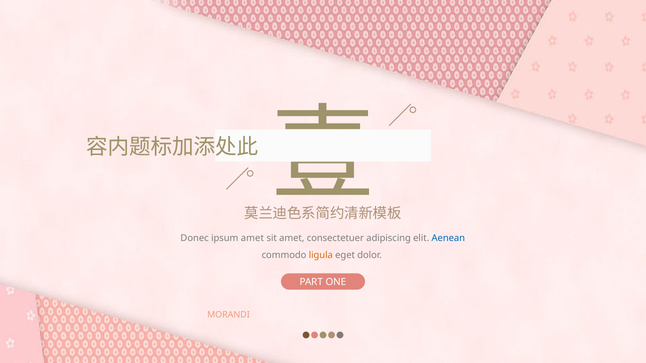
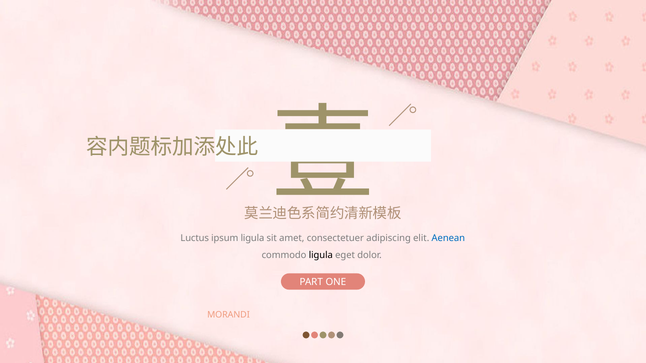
Donec: Donec -> Luctus
ipsum amet: amet -> ligula
ligula at (321, 255) colour: orange -> black
